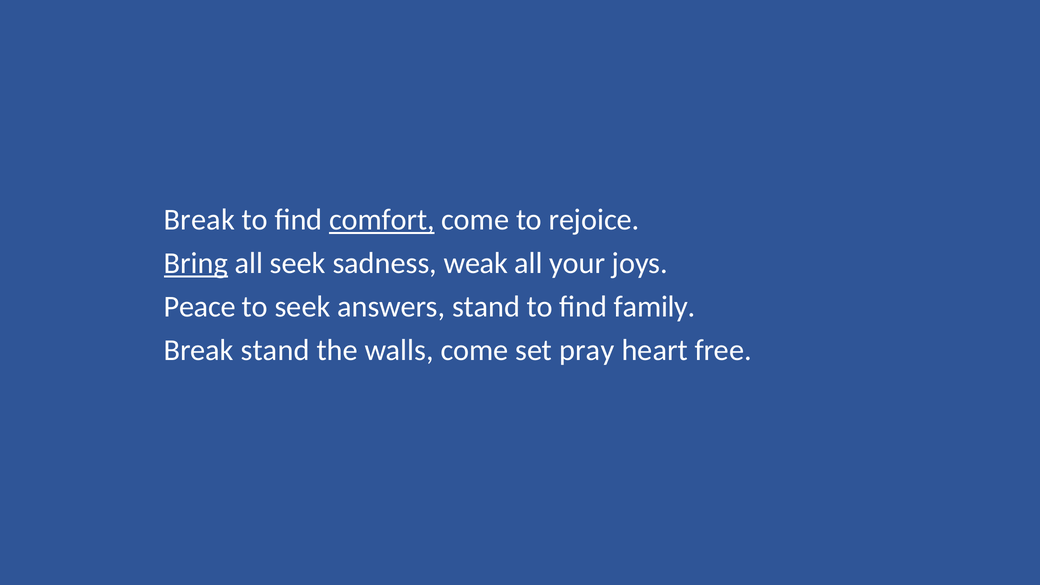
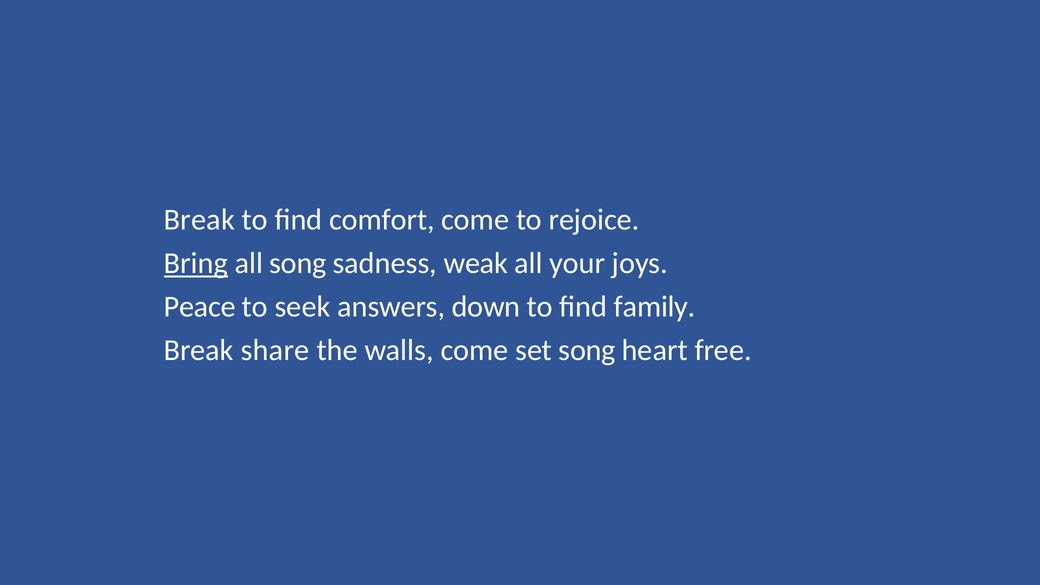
comfort underline: present -> none
all seek: seek -> song
answers stand: stand -> down
Break stand: stand -> share
set pray: pray -> song
